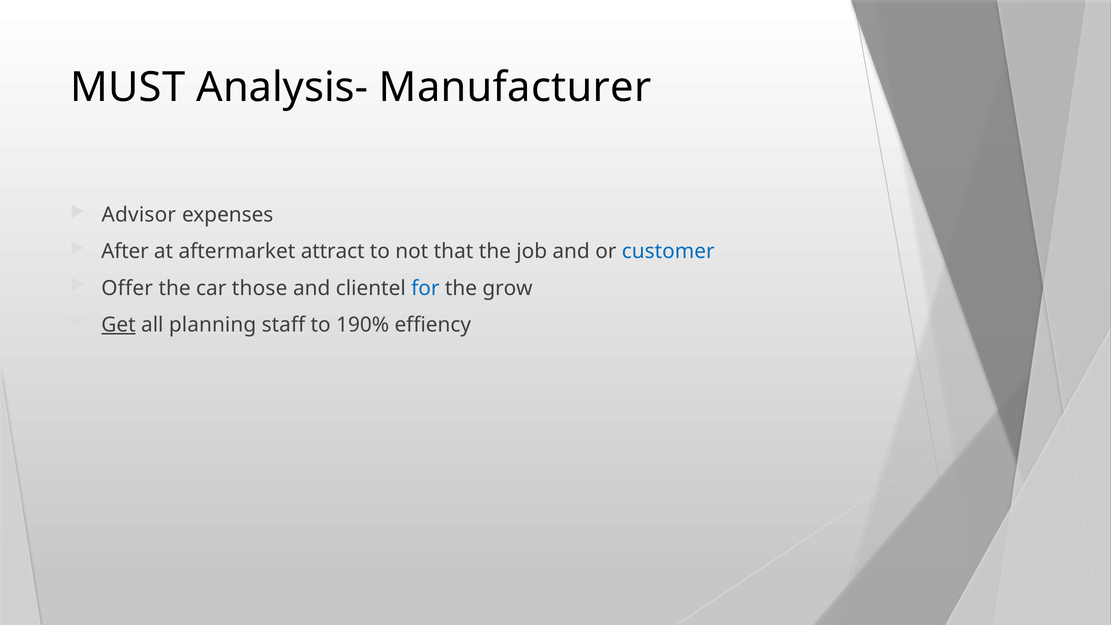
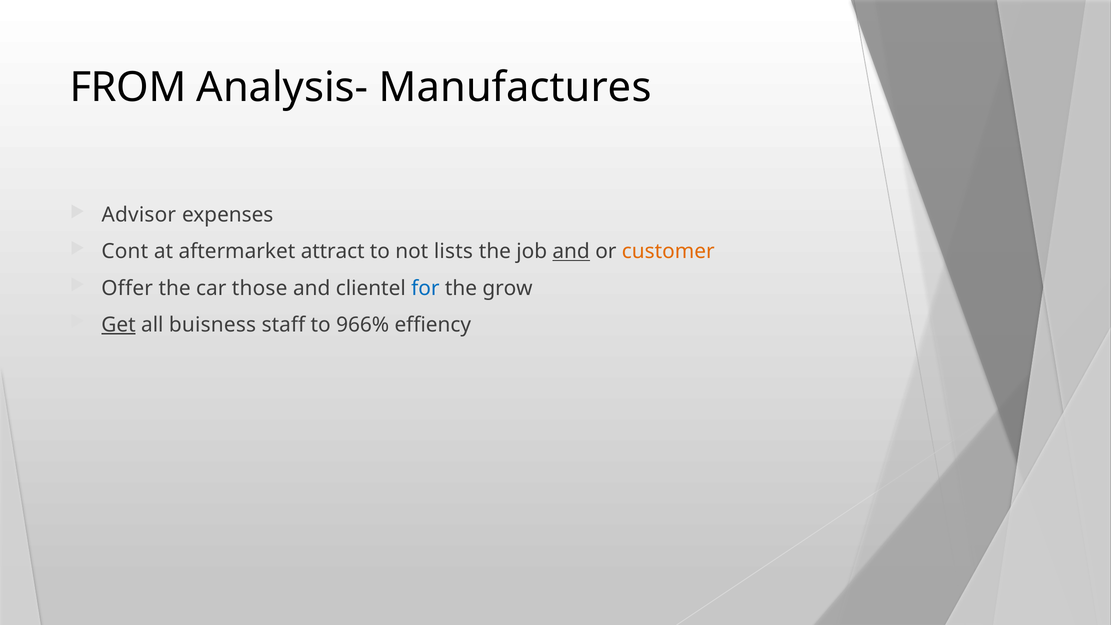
MUST: MUST -> FROM
Manufacturer: Manufacturer -> Manufactures
After: After -> Cont
that: that -> lists
and at (571, 252) underline: none -> present
customer colour: blue -> orange
planning: planning -> buisness
190%: 190% -> 966%
